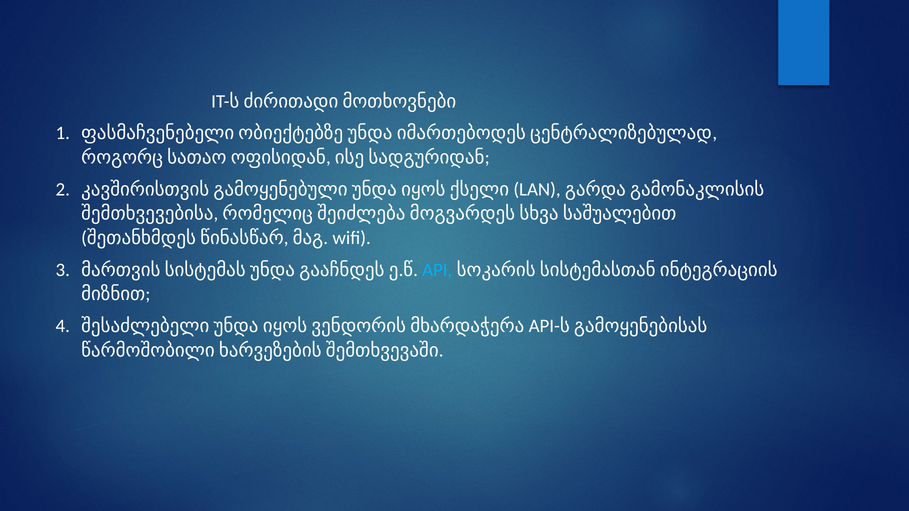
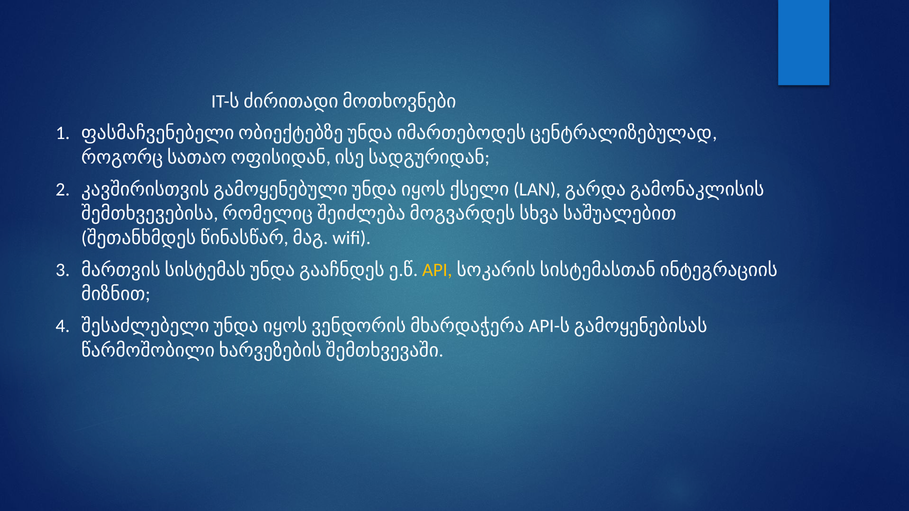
API colour: light blue -> yellow
